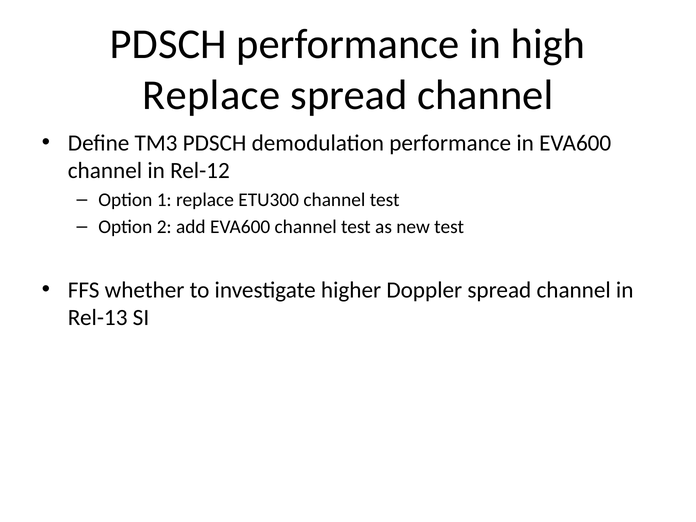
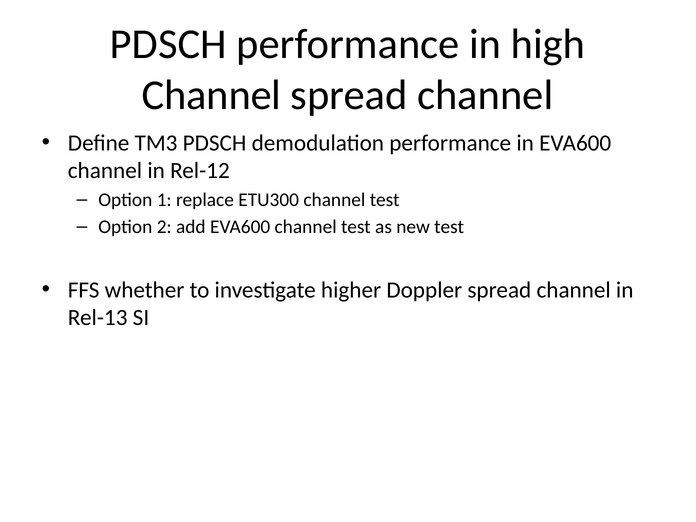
Replace at (211, 95): Replace -> Channel
